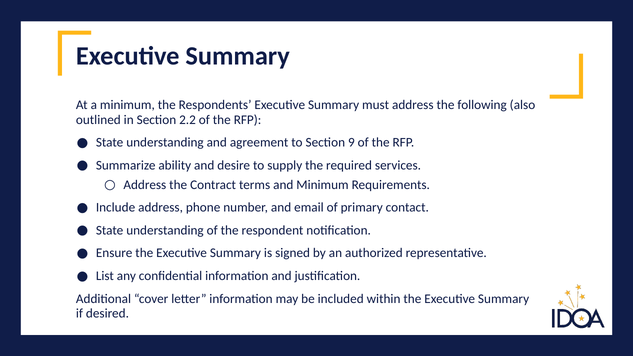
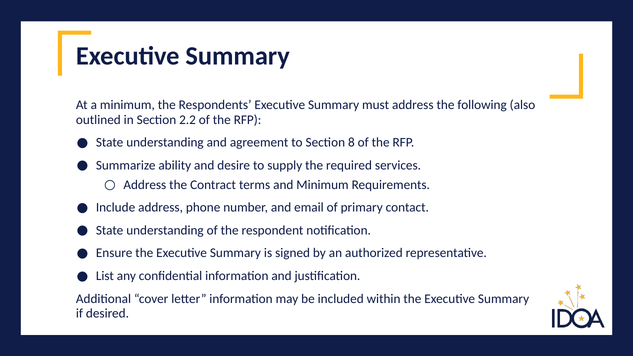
9: 9 -> 8
